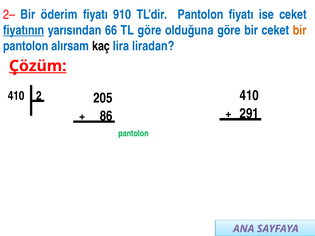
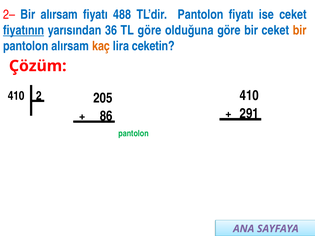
Bir öderim: öderim -> alırsam
910: 910 -> 488
66: 66 -> 36
kaç colour: black -> orange
liradan: liradan -> ceketin
Çözüm underline: present -> none
